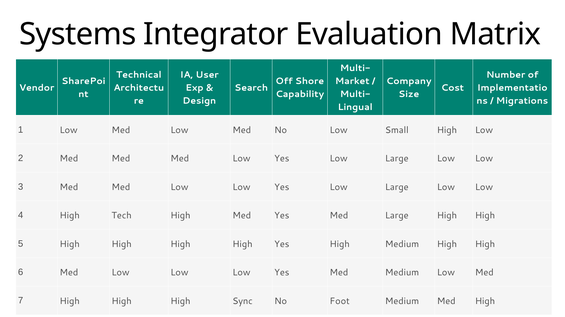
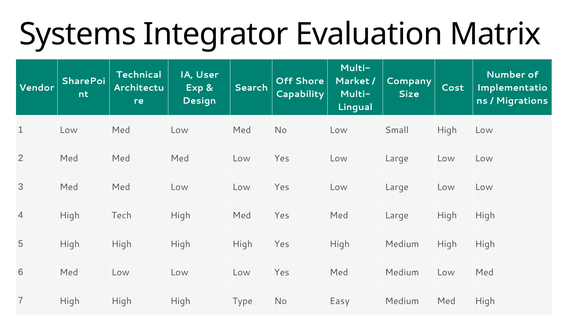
Sync: Sync -> Type
Foot: Foot -> Easy
